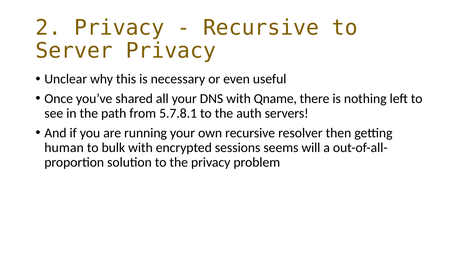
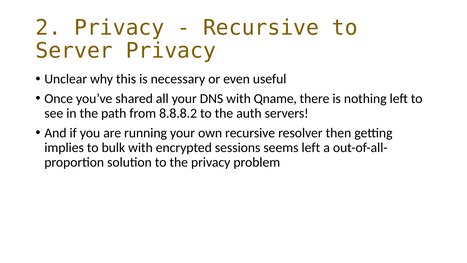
5.7.8.1: 5.7.8.1 -> 8.8.8.2
human: human -> implies
seems will: will -> left
